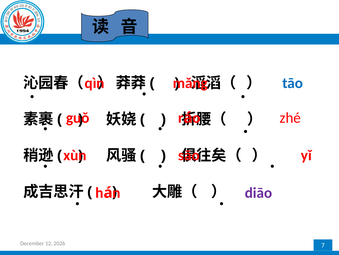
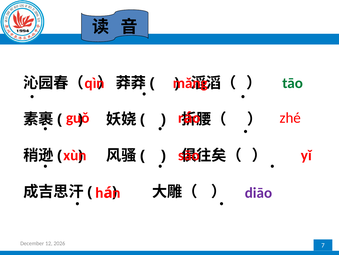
tāo colour: blue -> green
